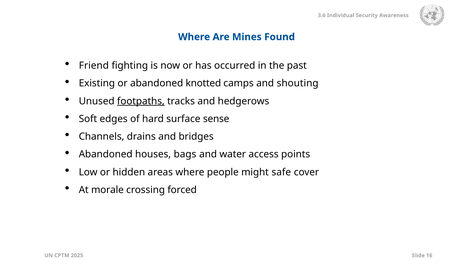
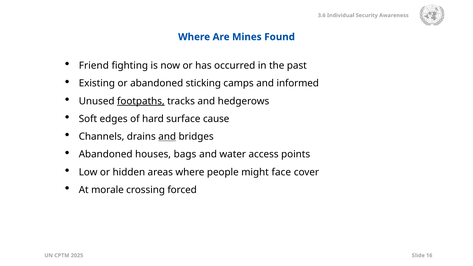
knotted: knotted -> sticking
shouting: shouting -> informed
sense: sense -> cause
and at (167, 137) underline: none -> present
safe: safe -> face
